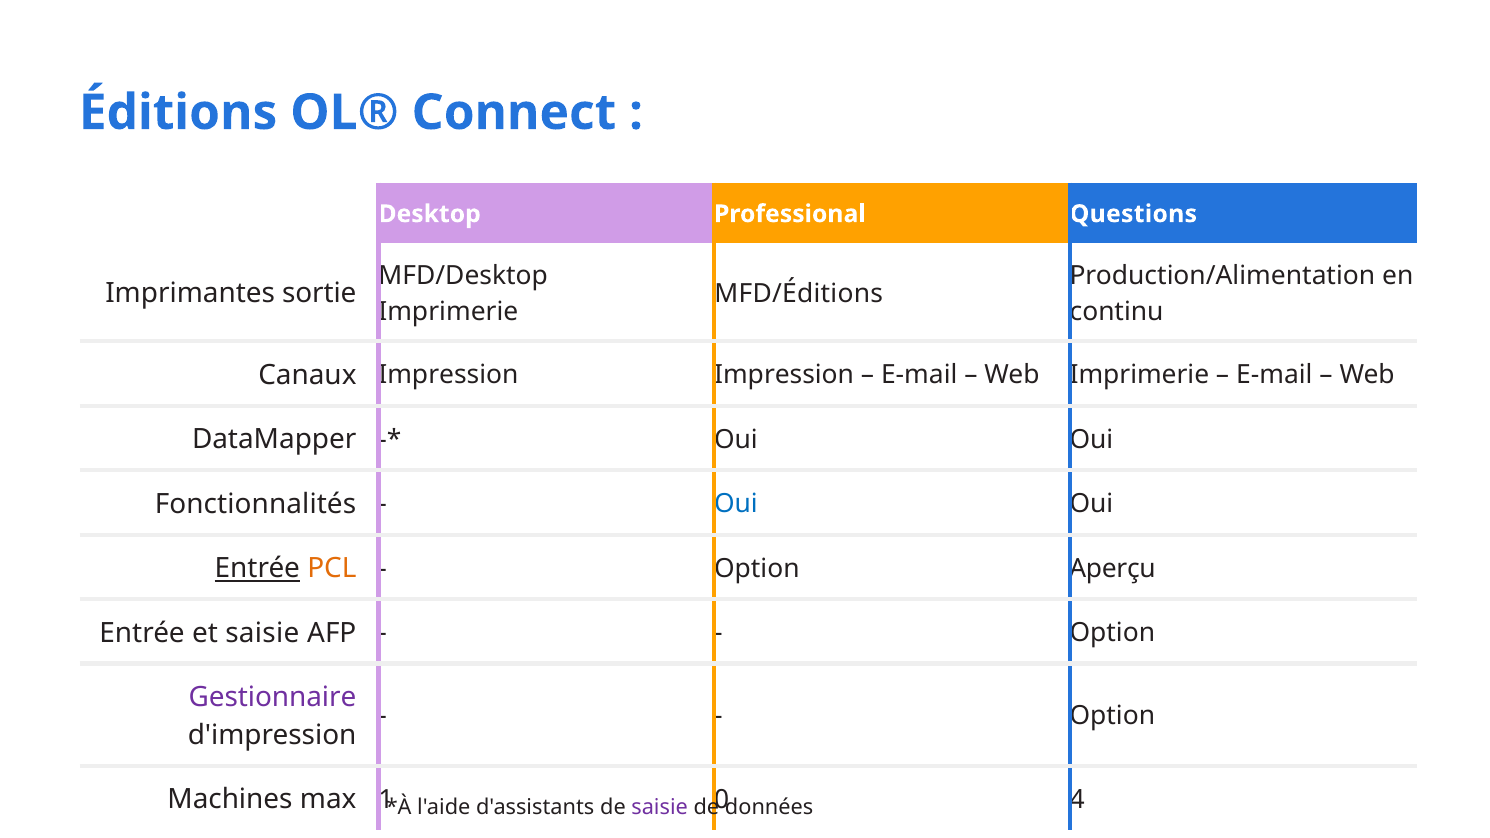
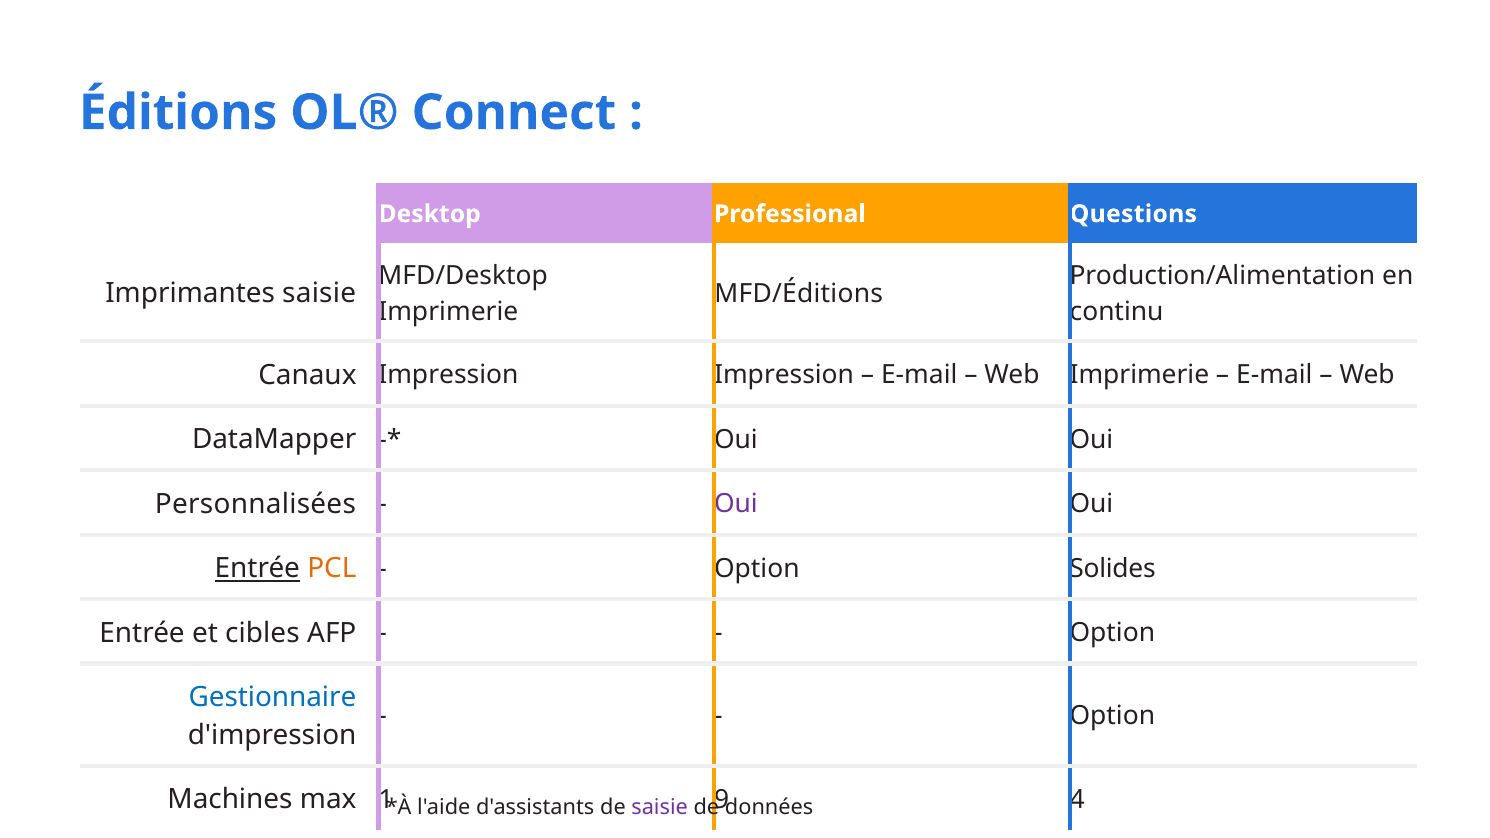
Imprimantes sortie: sortie -> saisie
Fonctionnalités: Fonctionnalités -> Personnalisées
Oui at (736, 504) colour: blue -> purple
Aperçu: Aperçu -> Solides
et saisie: saisie -> cibles
Gestionnaire colour: purple -> blue
0: 0 -> 9
